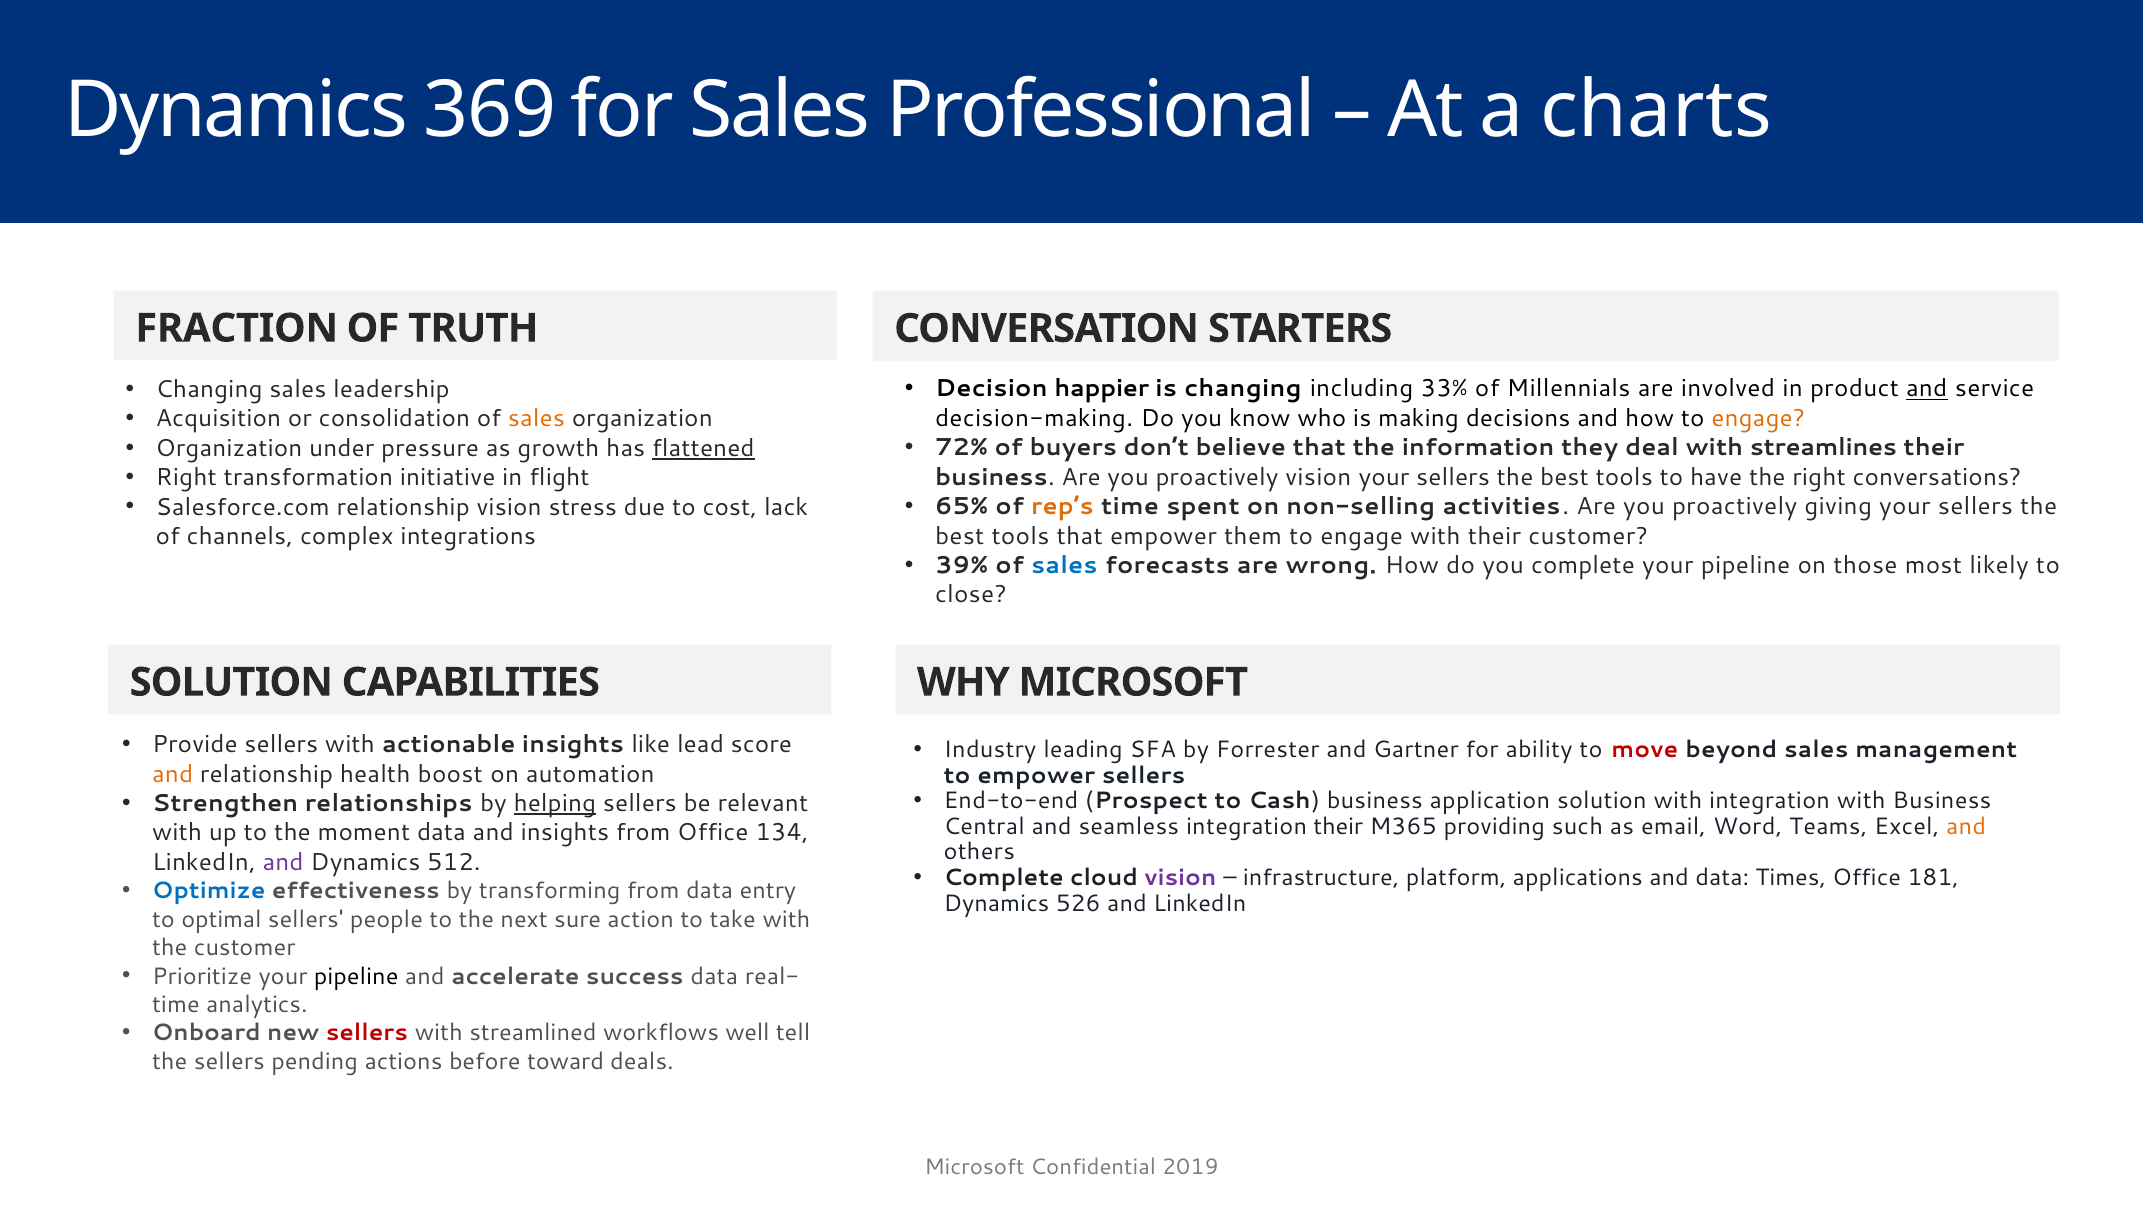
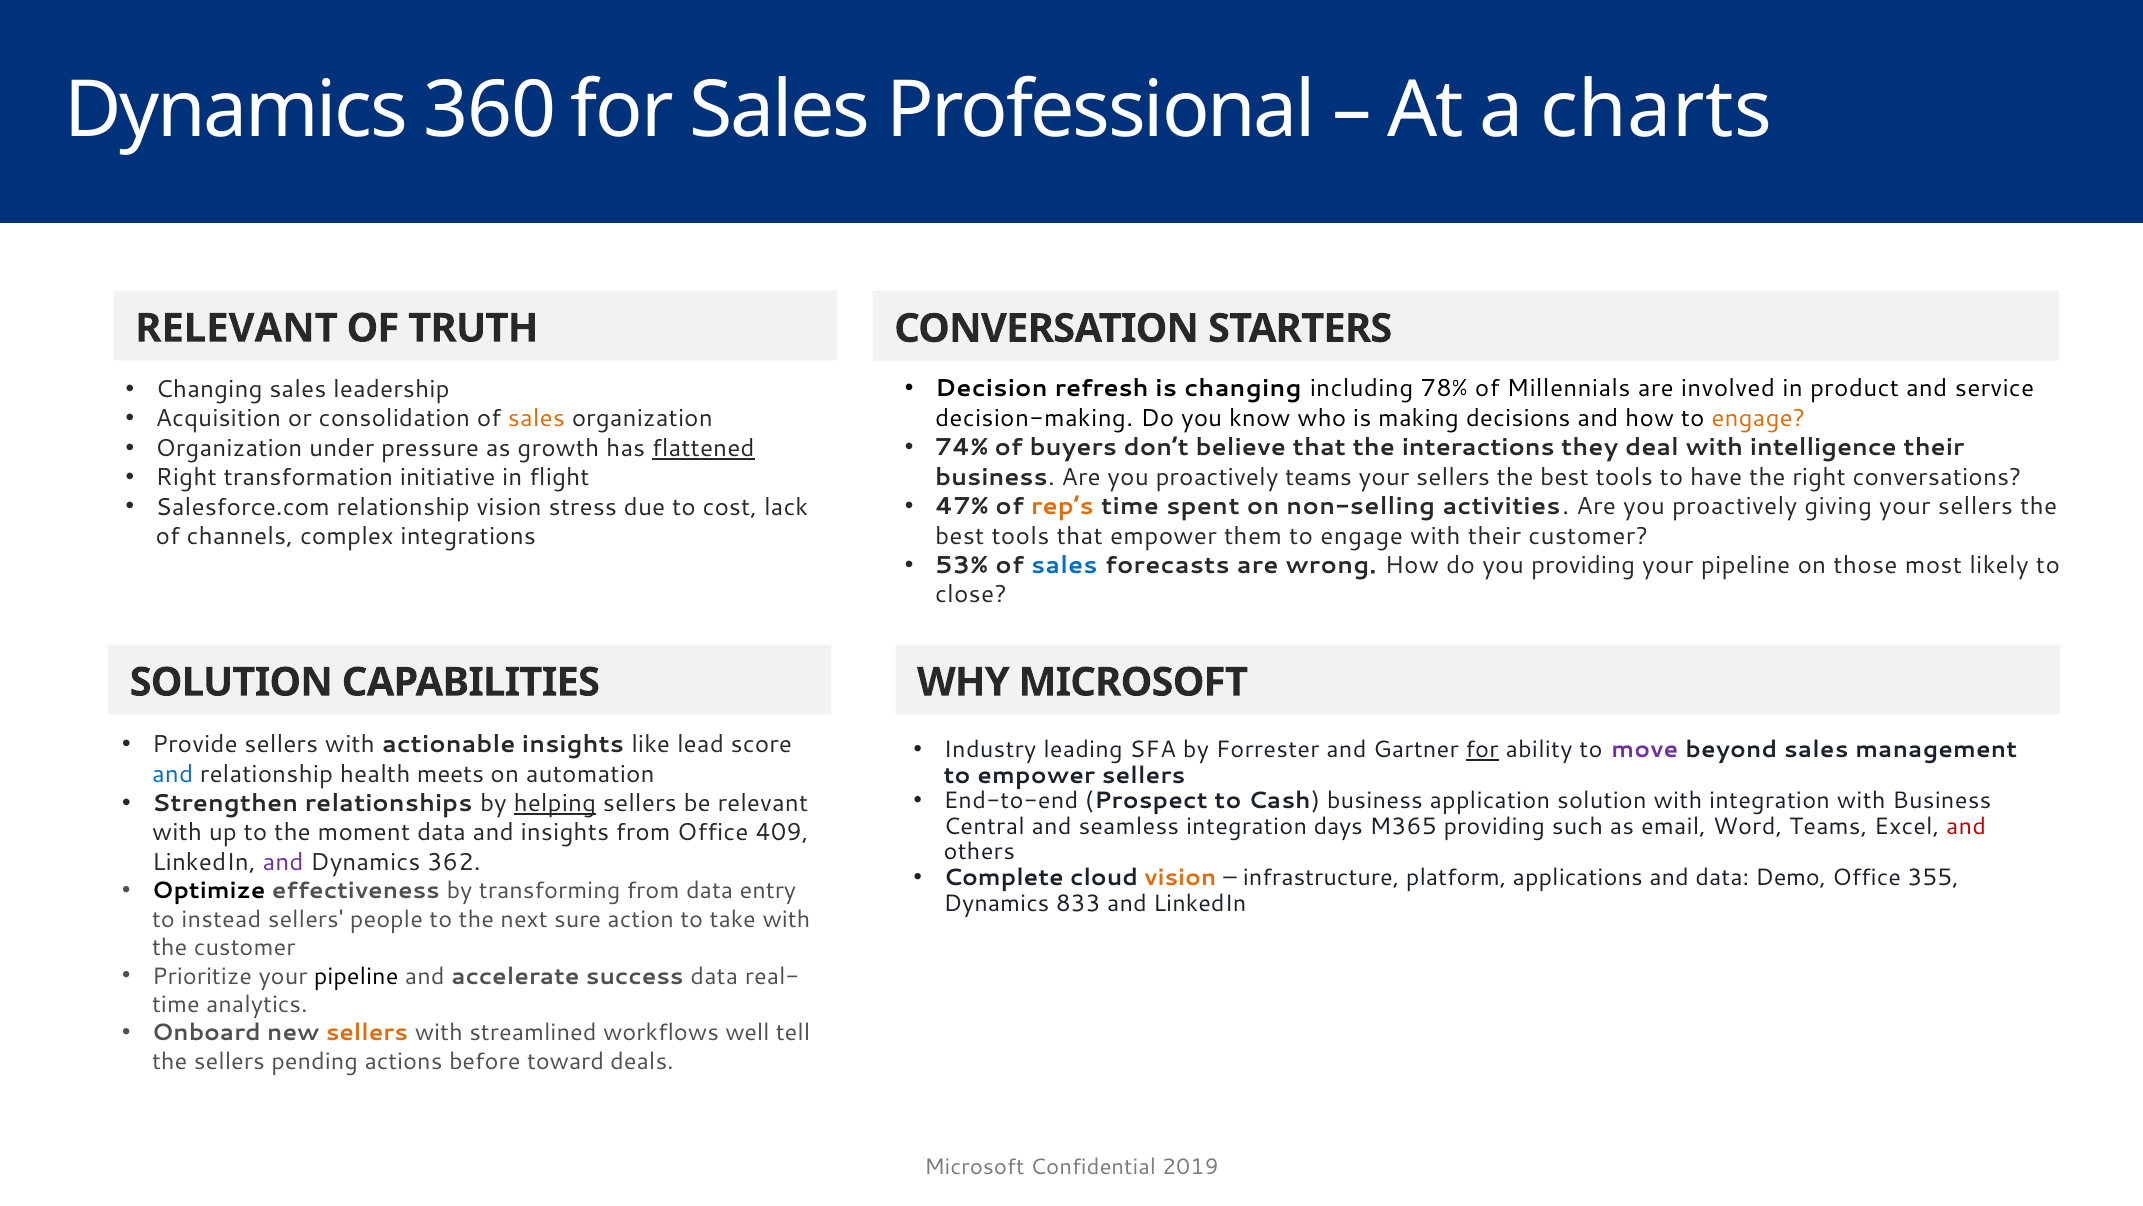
369: 369 -> 360
FRACTION at (237, 328): FRACTION -> RELEVANT
happier: happier -> refresh
33%: 33% -> 78%
and at (1927, 389) underline: present -> none
72%: 72% -> 74%
information: information -> interactions
streamlines: streamlines -> intelligence
proactively vision: vision -> teams
65%: 65% -> 47%
39%: 39% -> 53%
you complete: complete -> providing
for at (1482, 750) underline: none -> present
move colour: red -> purple
and at (173, 774) colour: orange -> blue
boost: boost -> meets
integration their: their -> days
and at (1966, 826) colour: orange -> red
134: 134 -> 409
512: 512 -> 362
vision at (1180, 877) colour: purple -> orange
Times: Times -> Demo
181: 181 -> 355
Optimize colour: blue -> black
526: 526 -> 833
optimal: optimal -> instead
sellers at (367, 1033) colour: red -> orange
